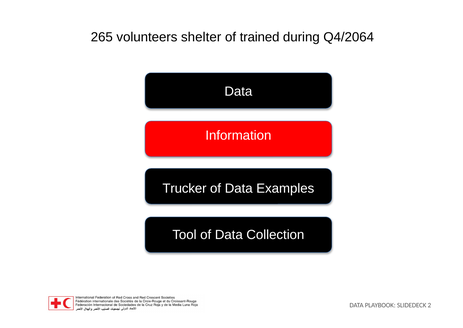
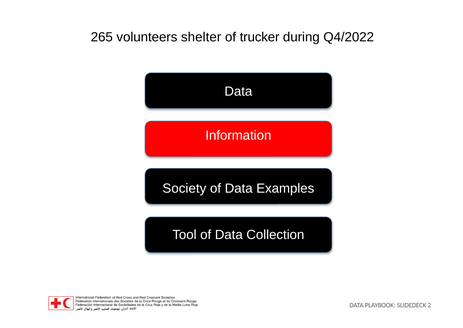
trained: trained -> trucker
Q4/2064: Q4/2064 -> Q4/2022
Trucker: Trucker -> Society
